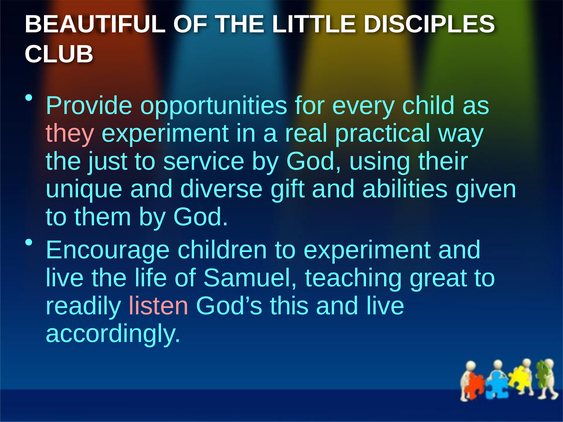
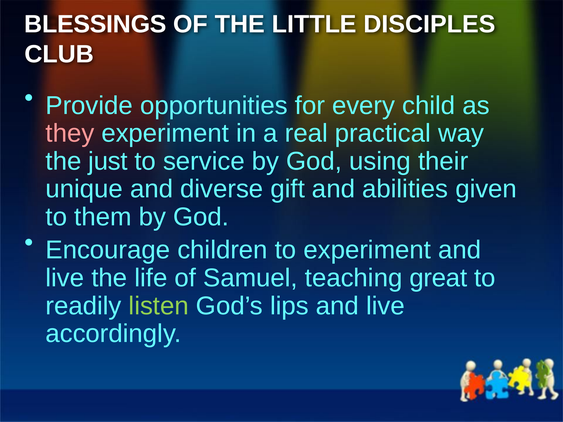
BEAUTIFUL: BEAUTIFUL -> BLESSINGS
listen colour: pink -> light green
this: this -> lips
